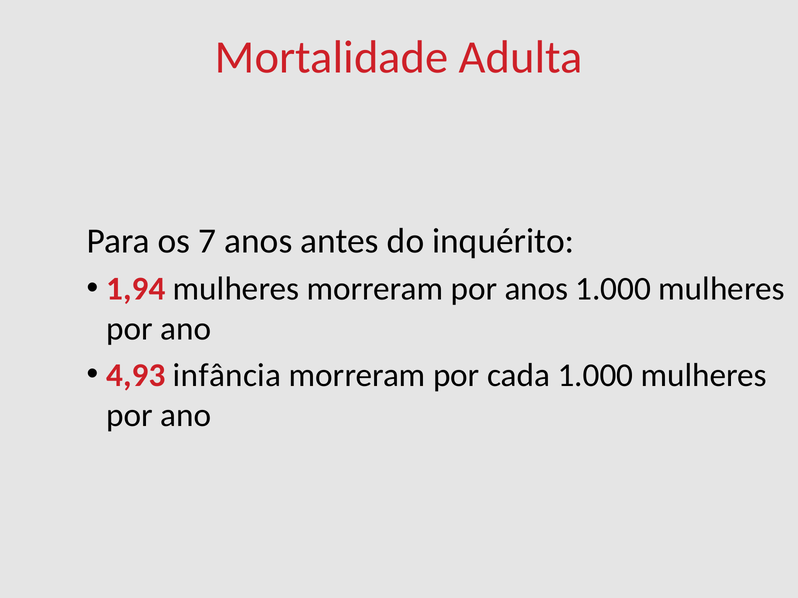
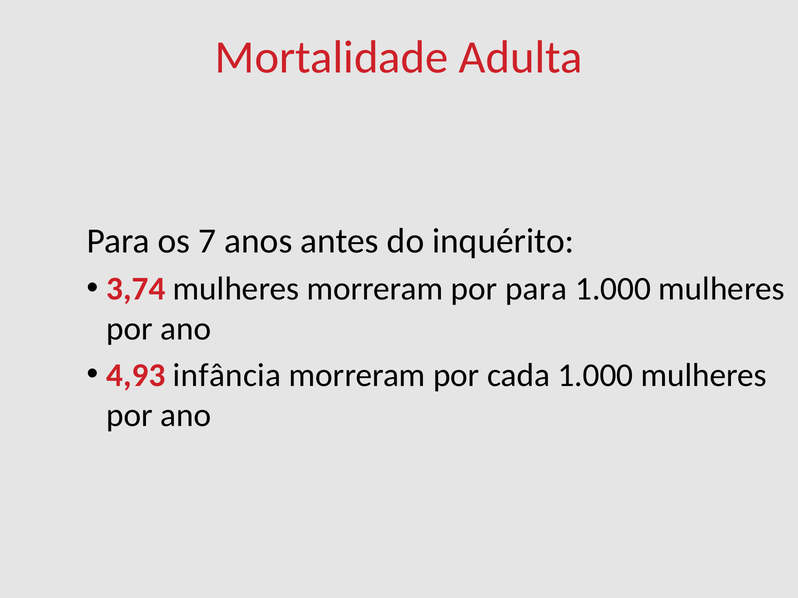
1,94: 1,94 -> 3,74
por anos: anos -> para
